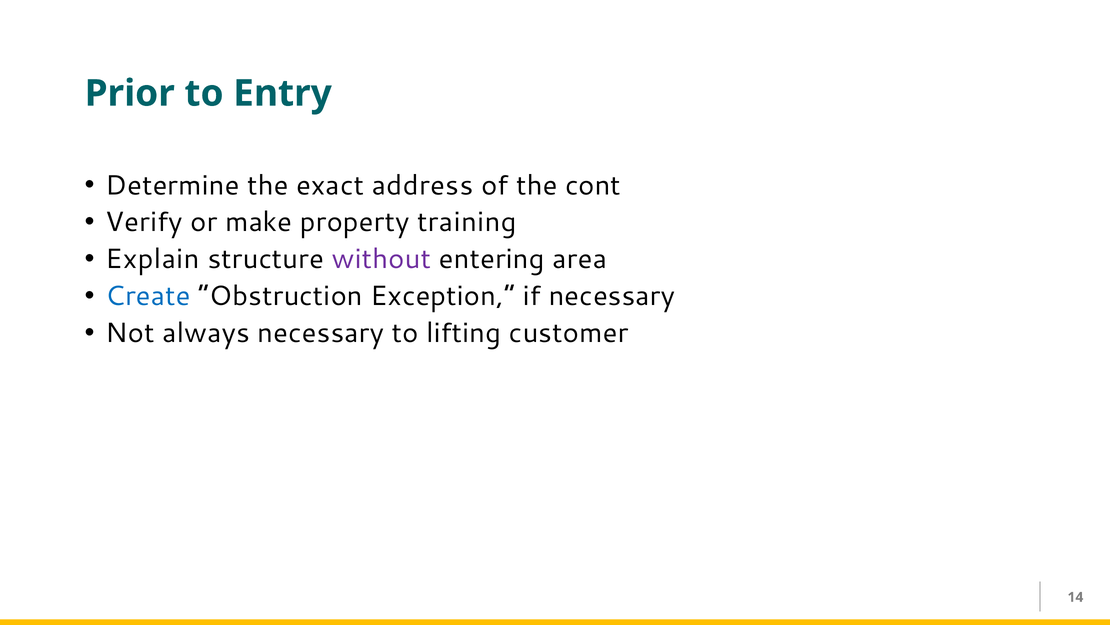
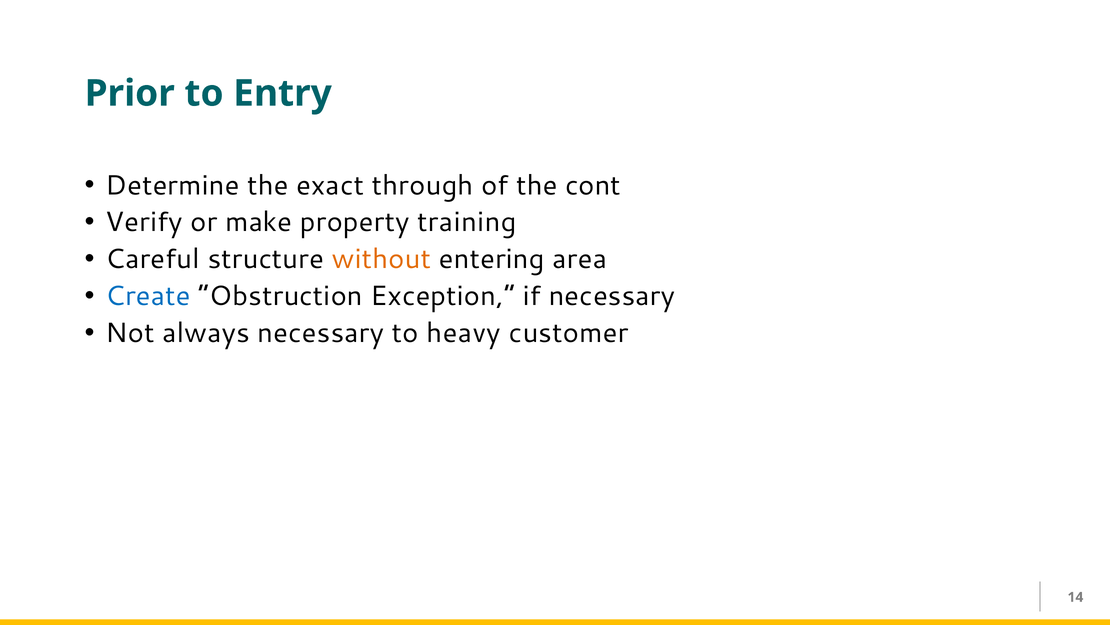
address: address -> through
Explain: Explain -> Careful
without colour: purple -> orange
lifting: lifting -> heavy
